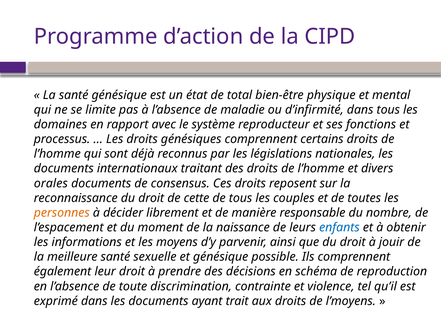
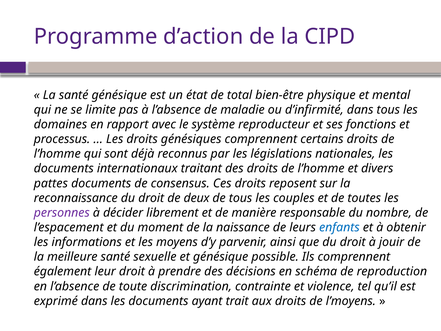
orales: orales -> pattes
cette: cette -> deux
personnes colour: orange -> purple
